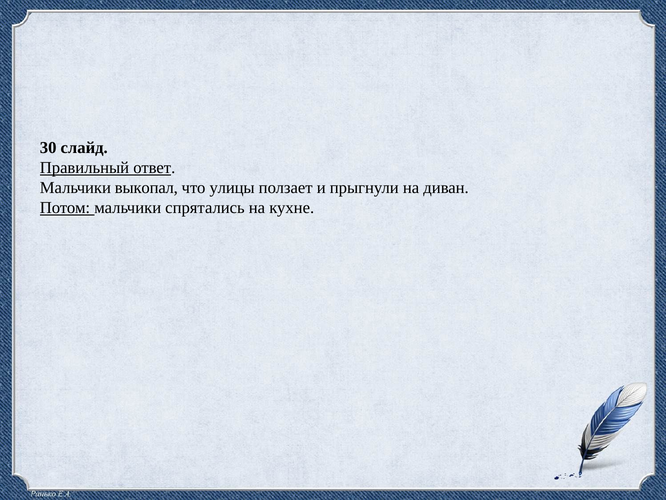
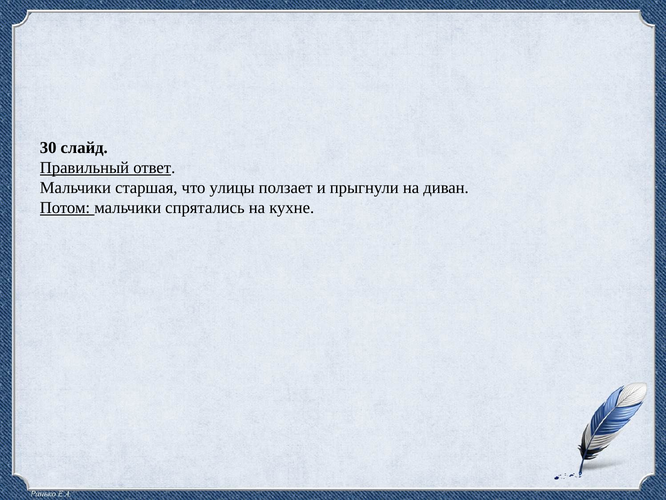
выкопал: выкопал -> старшая
